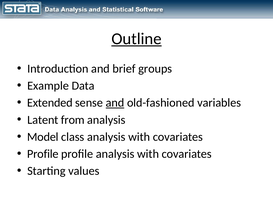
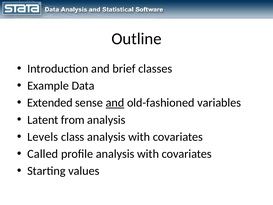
Outline underline: present -> none
groups: groups -> classes
Model: Model -> Levels
Profile at (43, 154): Profile -> Called
